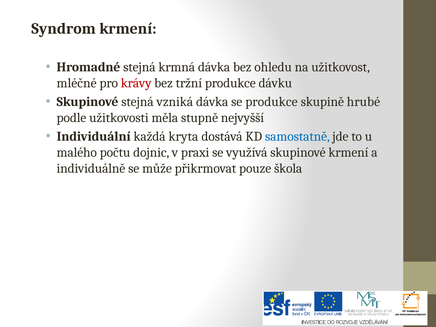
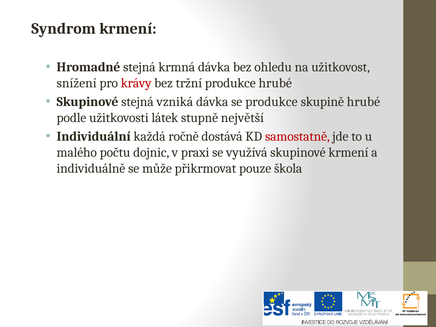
mléčné: mléčné -> snížení
produkce dávku: dávku -> hrubé
měla: měla -> látek
nejvyšší: nejvyšší -> největší
kryta: kryta -> ročně
samostatně colour: blue -> red
